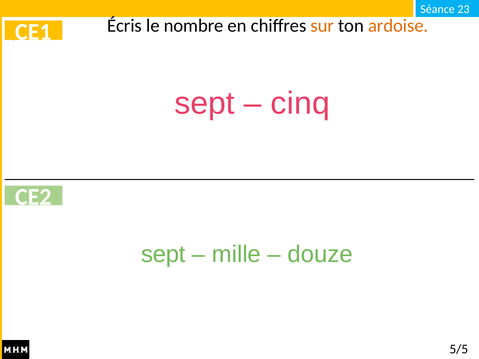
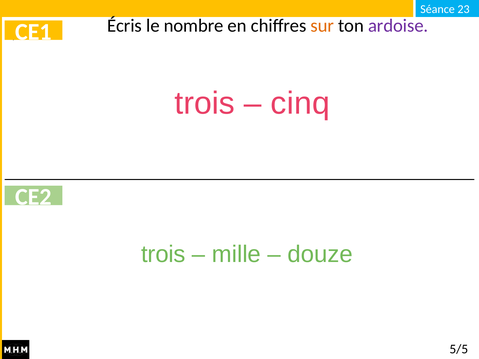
ardoise colour: orange -> purple
sept at (205, 104): sept -> trois
sept at (163, 254): sept -> trois
